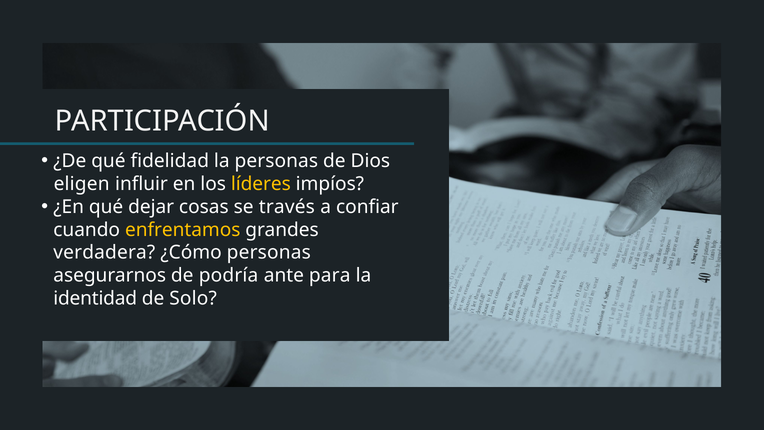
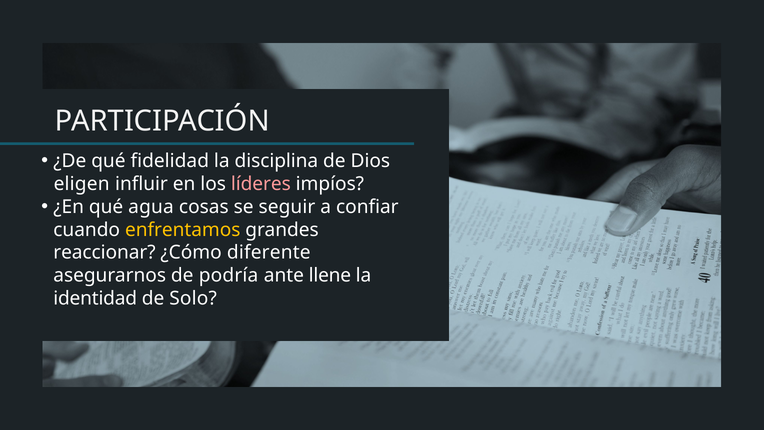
la personas: personas -> disciplina
líderes colour: yellow -> pink
dejar: dejar -> agua
través: través -> seguir
verdadera: verdadera -> reaccionar
¿Cómo personas: personas -> diferente
para: para -> llene
